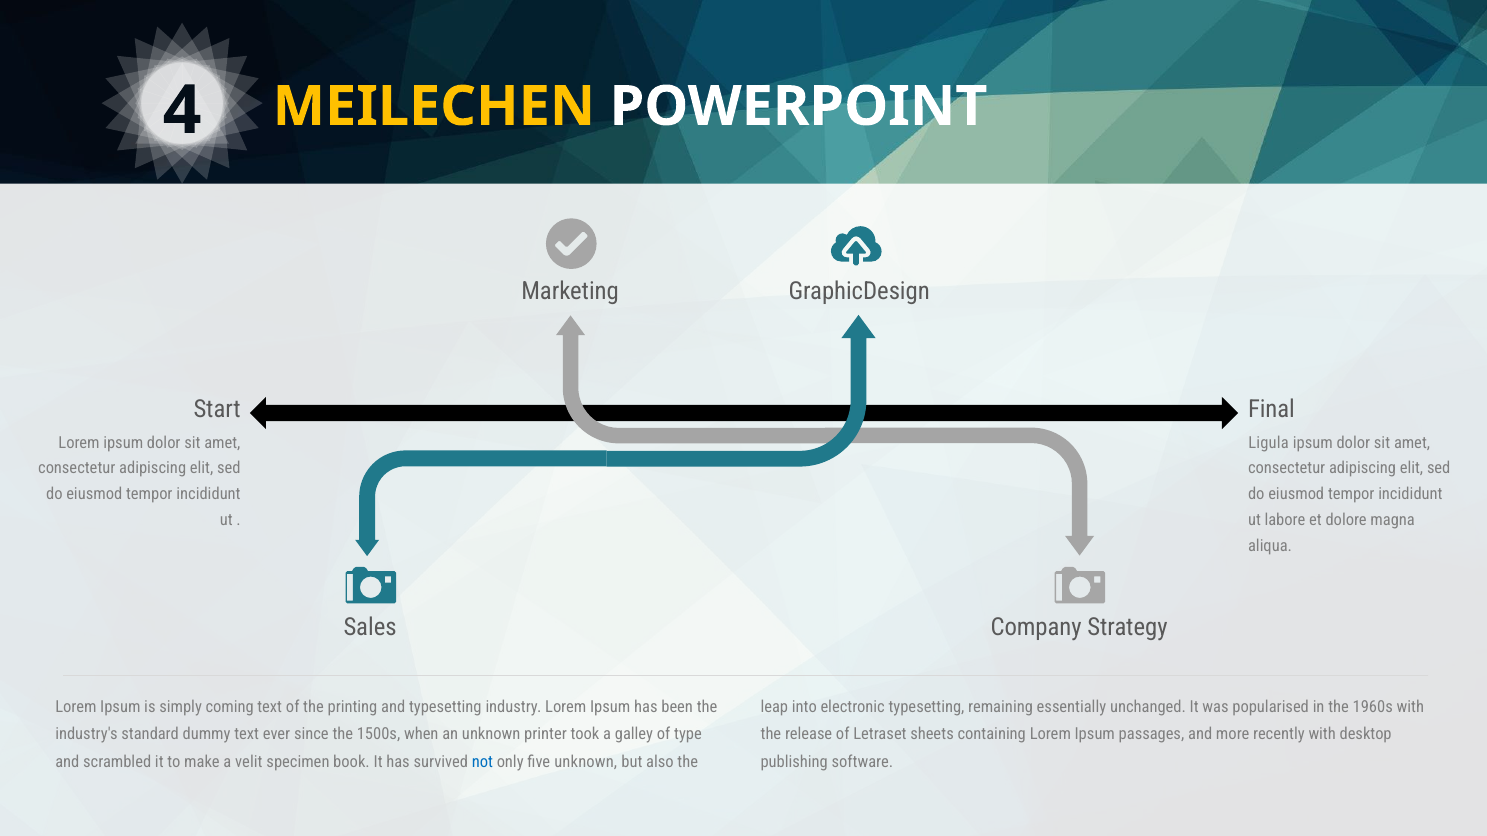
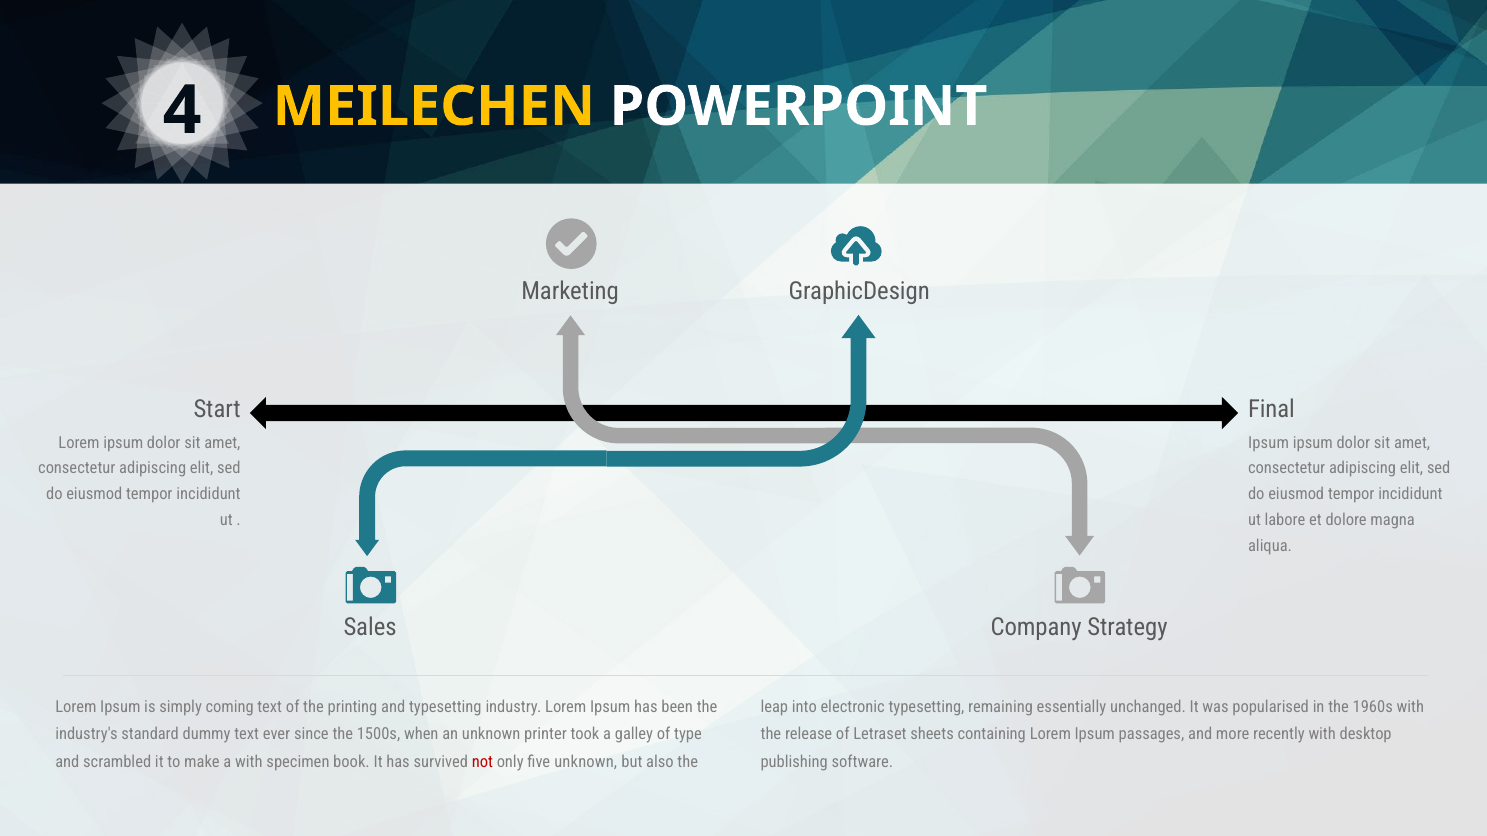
Ligula at (1269, 443): Ligula -> Ipsum
a velit: velit -> with
not colour: blue -> red
